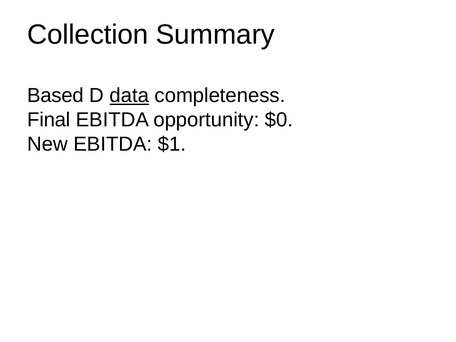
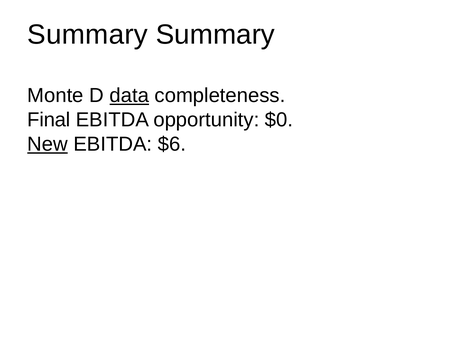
Collection at (88, 35): Collection -> Summary
Based: Based -> Monte
New underline: none -> present
$1: $1 -> $6
